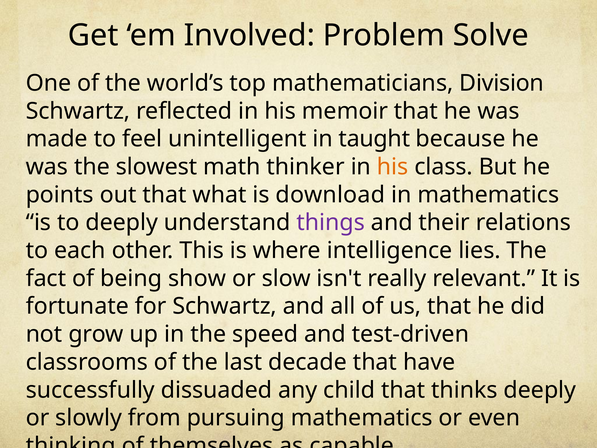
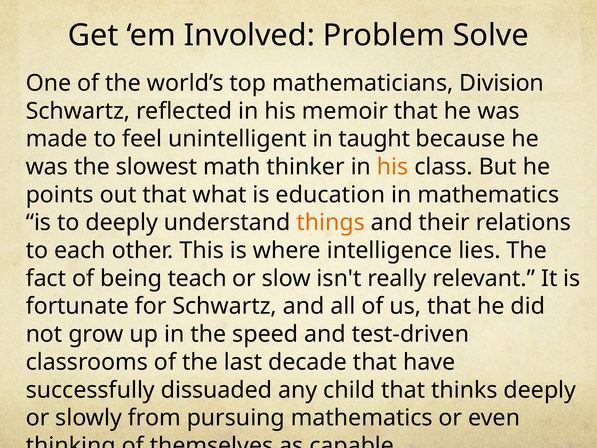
download: download -> education
things colour: purple -> orange
show: show -> teach
